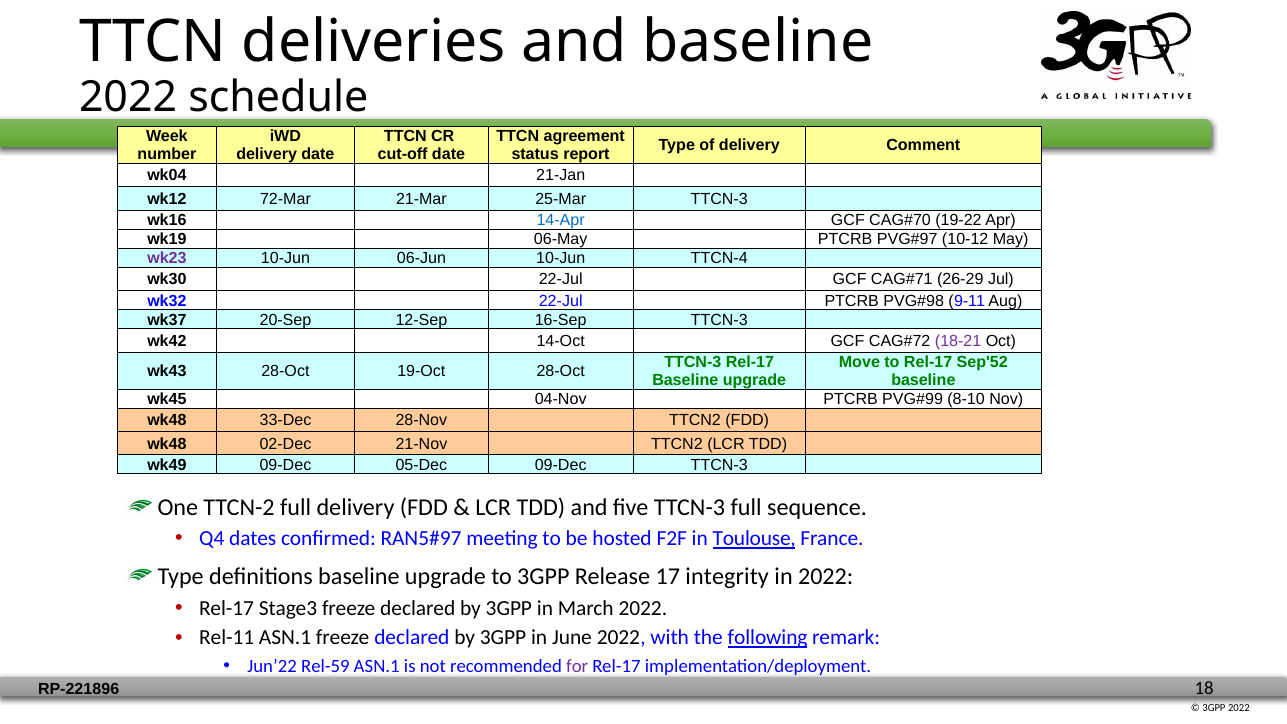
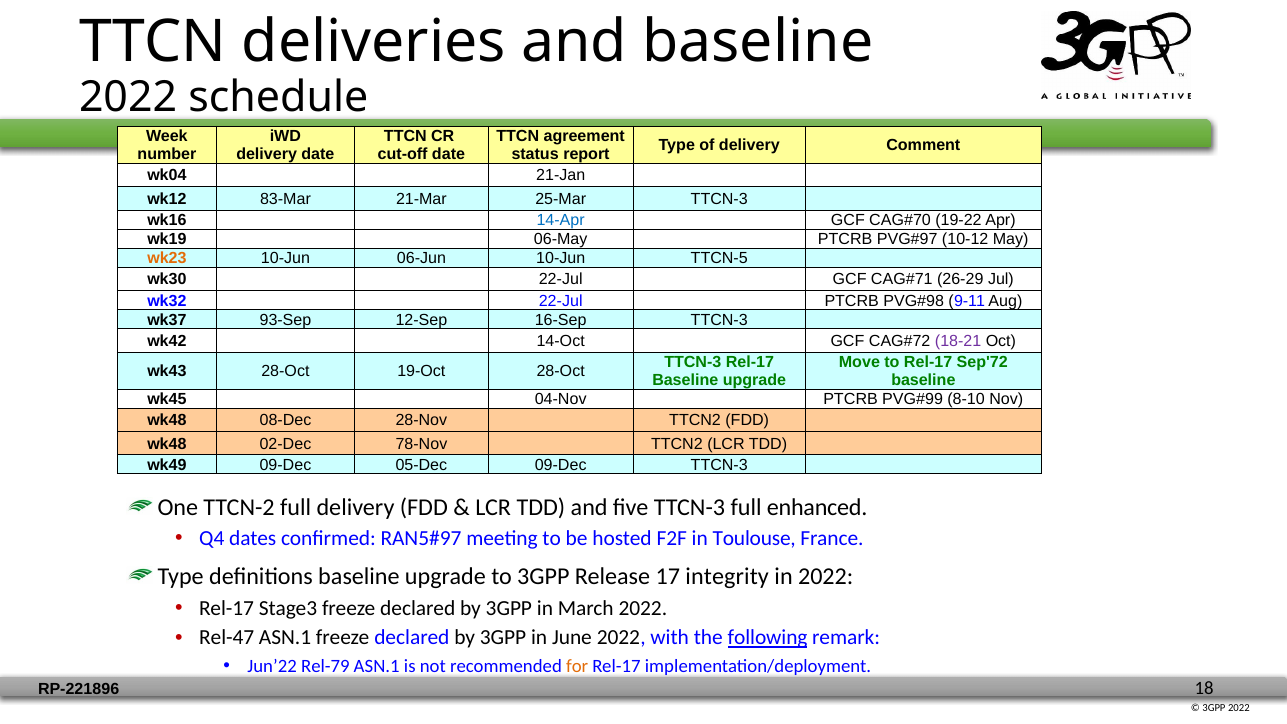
72-Mar: 72-Mar -> 83-Mar
wk23 colour: purple -> orange
TTCN-4: TTCN-4 -> TTCN-5
20-Sep: 20-Sep -> 93-Sep
Sep'52: Sep'52 -> Sep'72
33-Dec: 33-Dec -> 08-Dec
21-Nov: 21-Nov -> 78-Nov
sequence: sequence -> enhanced
Toulouse underline: present -> none
Rel-11: Rel-11 -> Rel-47
Rel-59: Rel-59 -> Rel-79
for colour: purple -> orange
